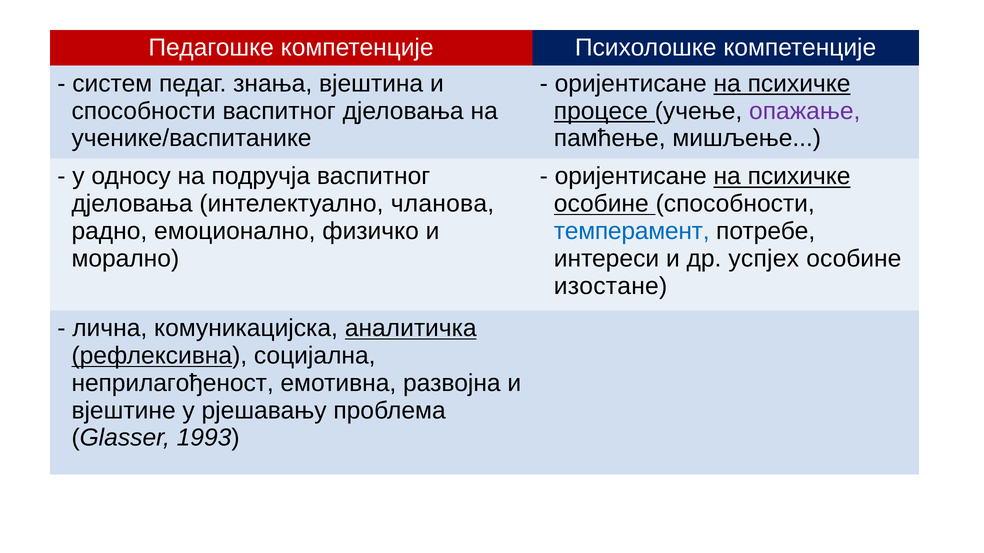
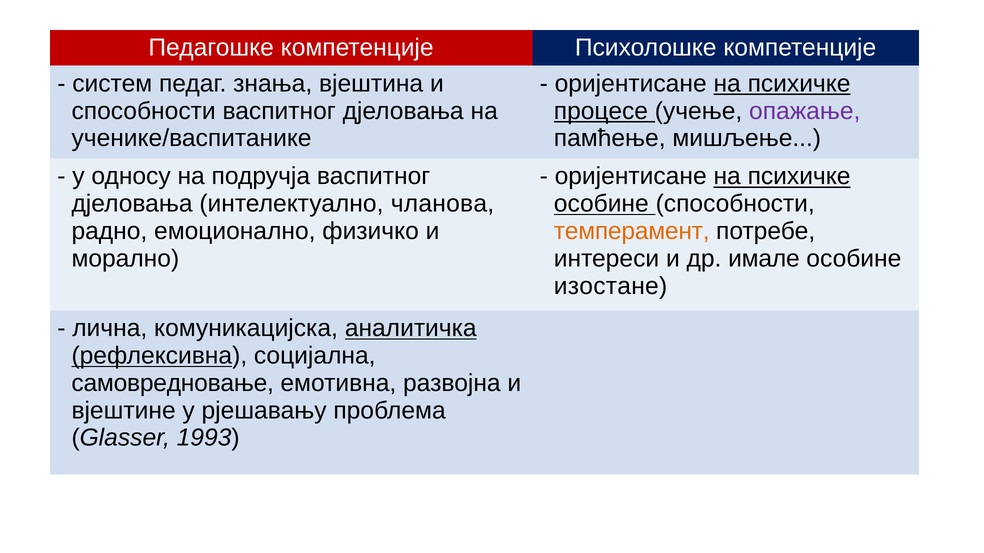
темперамент colour: blue -> orange
успјех: успјех -> имале
неприлагођеност: неприлагођеност -> самовредновање
